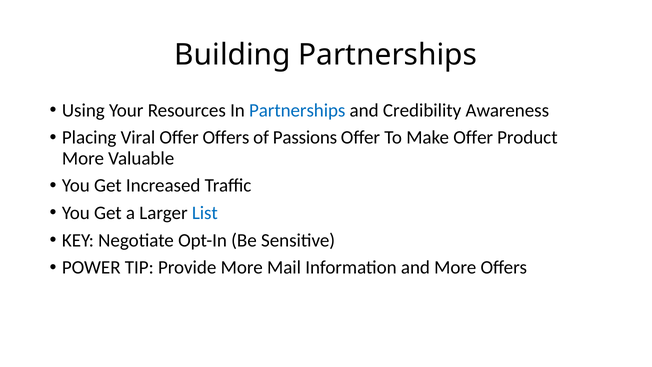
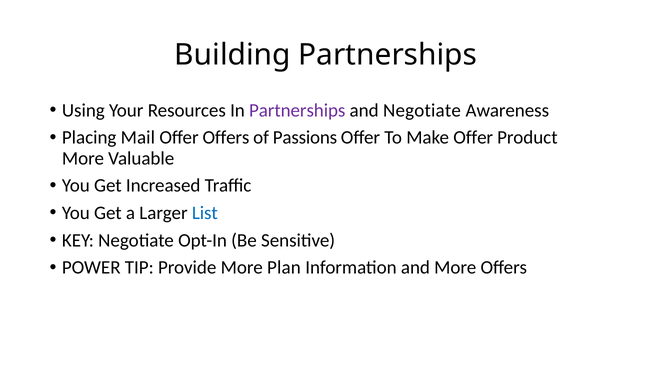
Partnerships at (297, 110) colour: blue -> purple
and Credibility: Credibility -> Negotiate
Viral: Viral -> Mail
Mail: Mail -> Plan
